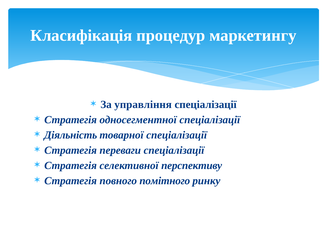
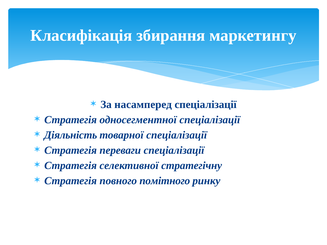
процедур: процедур -> збирання
управління: управління -> насамперед
перспективу: перспективу -> стратегічну
